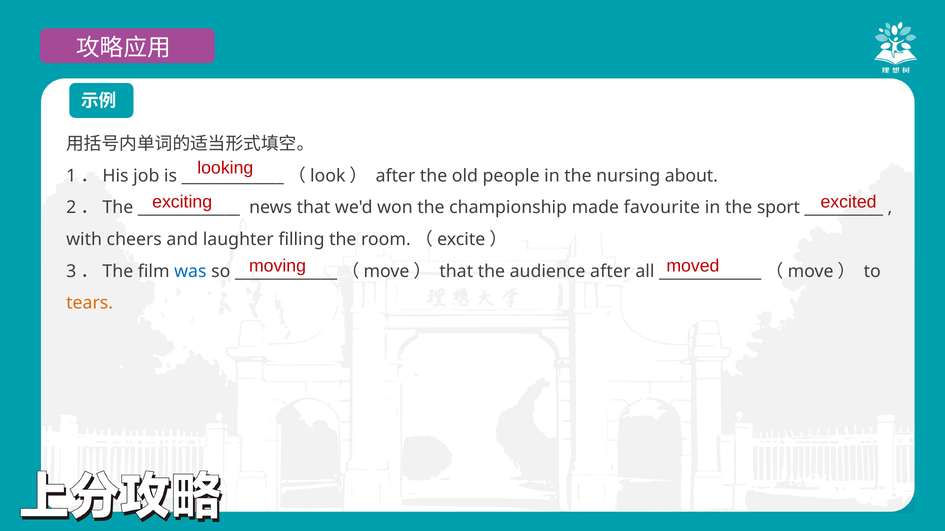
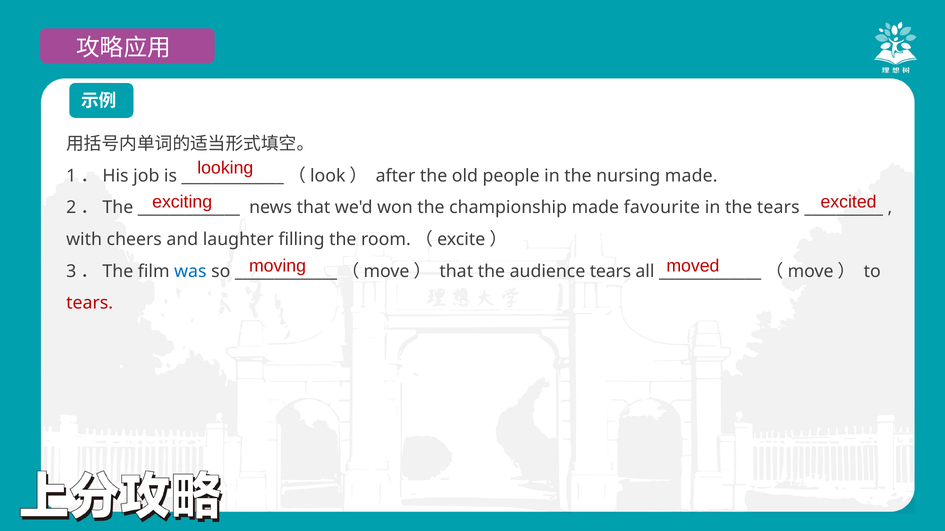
nursing about: about -> made
the sport: sport -> tears
audience after: after -> tears
tears at (90, 303) colour: orange -> red
